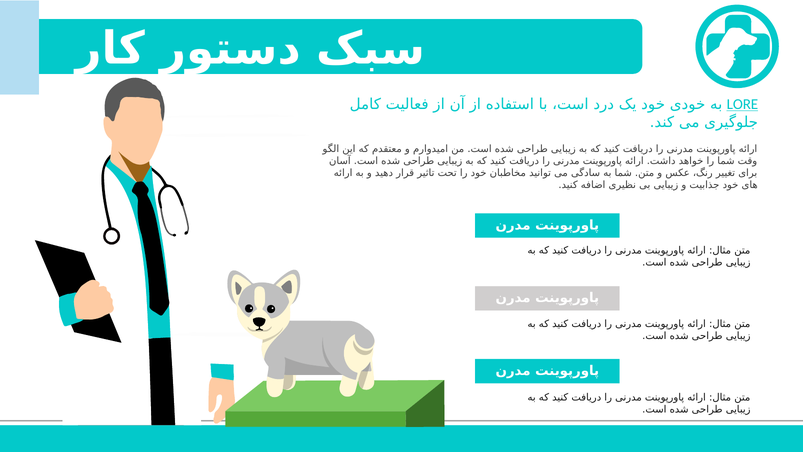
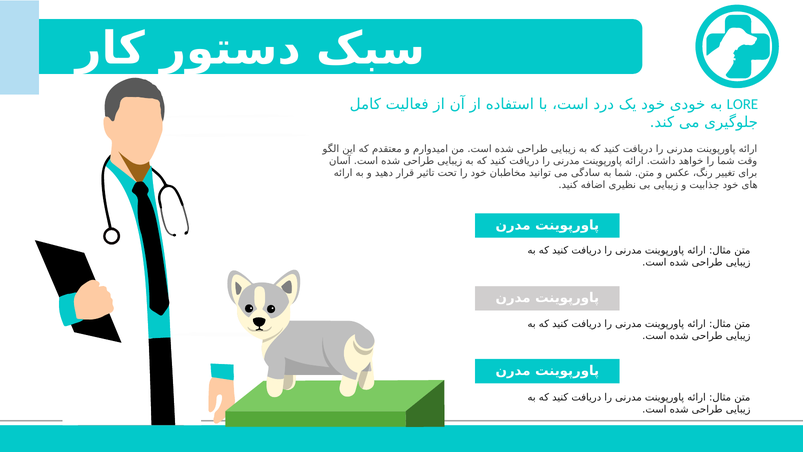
LORE underline: present -> none
